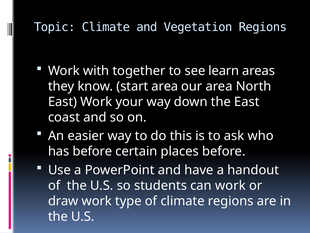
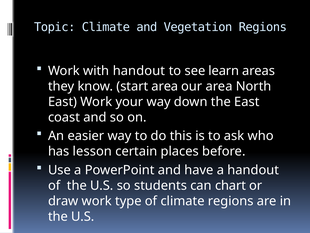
with together: together -> handout
has before: before -> lesson
can work: work -> chart
